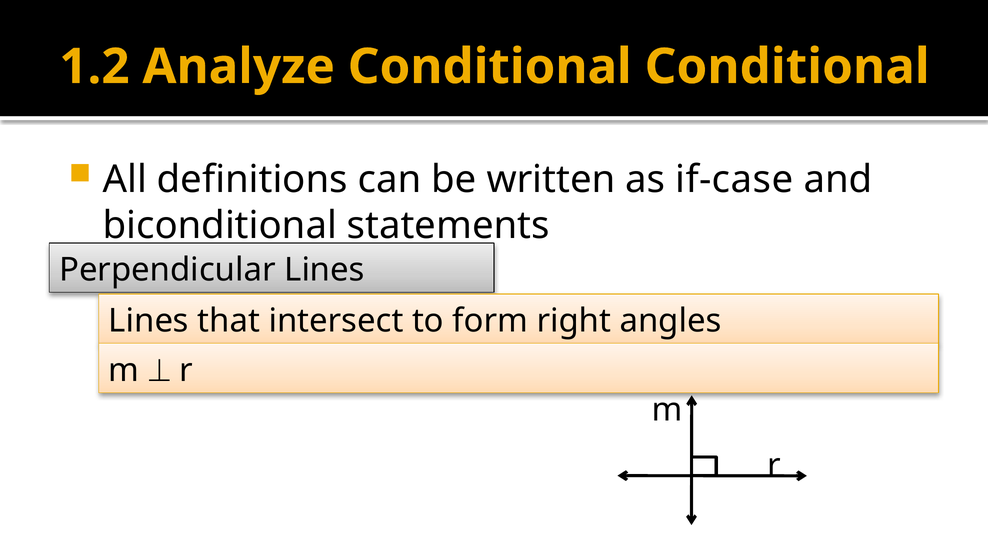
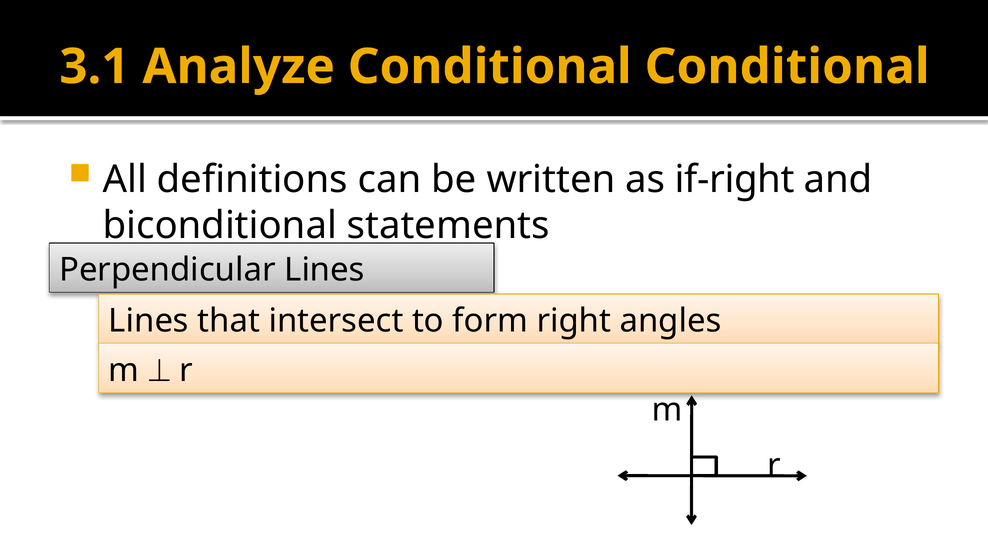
1.2: 1.2 -> 3.1
if-case: if-case -> if-right
